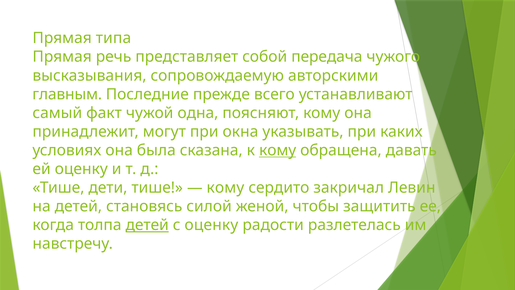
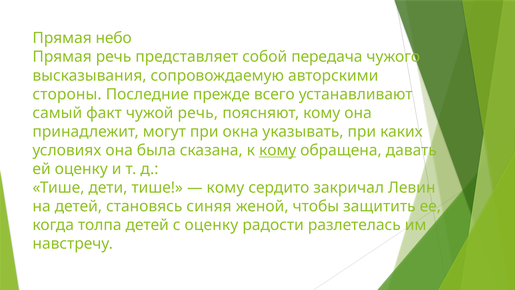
типа: типа -> небо
главным: главным -> стороны
чужой одна: одна -> речь
силой: силой -> синяя
детей at (147, 225) underline: present -> none
